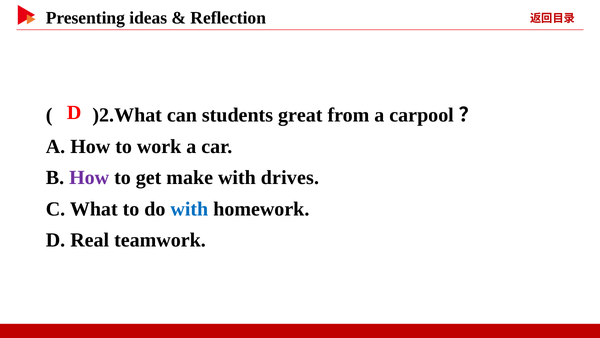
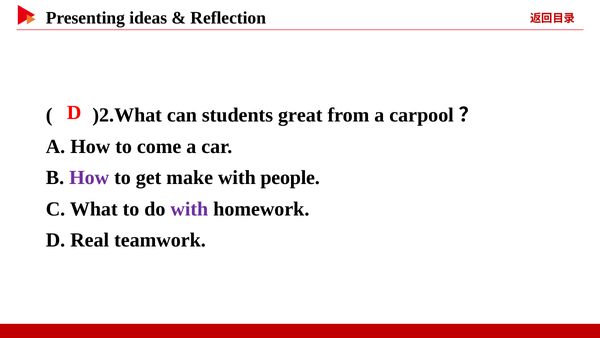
work: work -> come
drives: drives -> people
with at (189, 209) colour: blue -> purple
